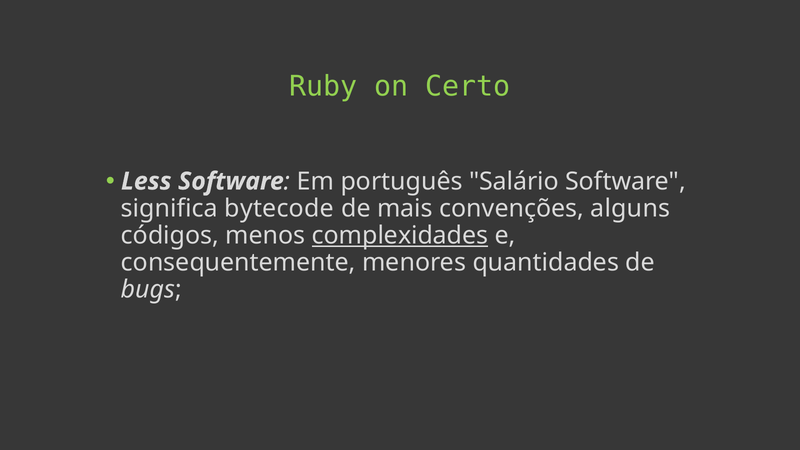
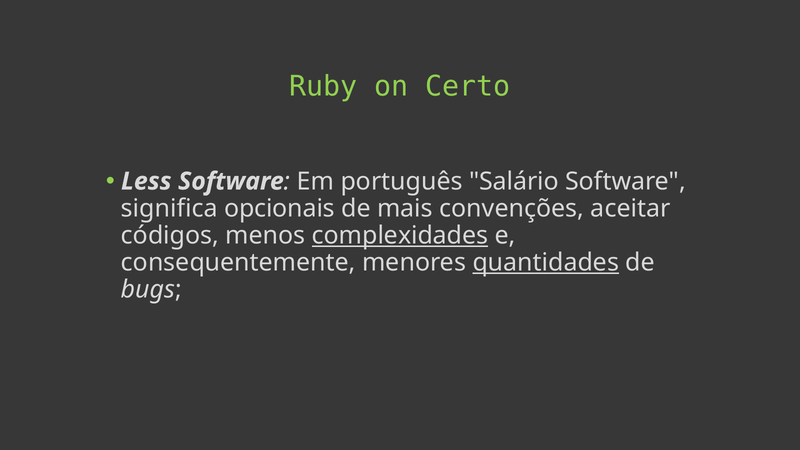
bytecode: bytecode -> opcionais
alguns: alguns -> aceitar
quantidades underline: none -> present
